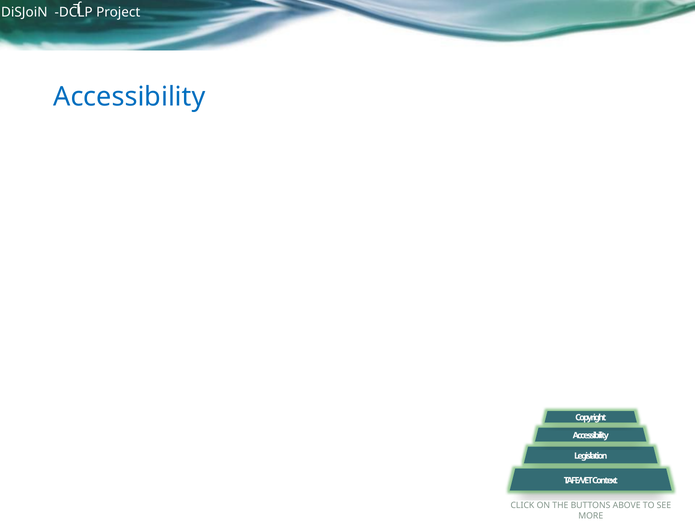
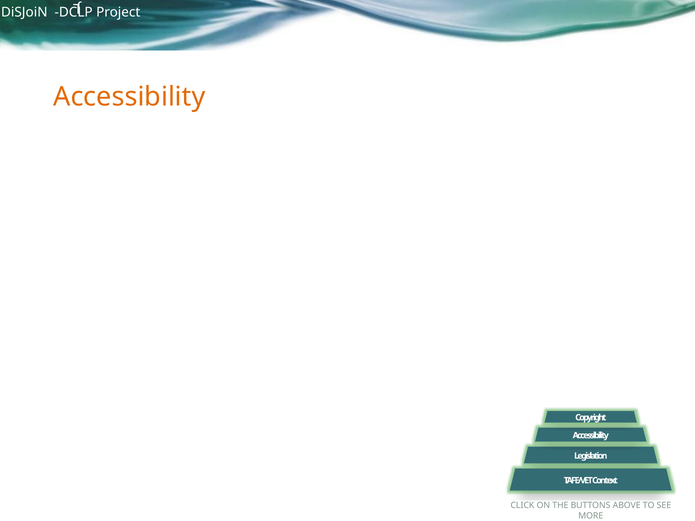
Accessibility at (129, 97) colour: blue -> orange
